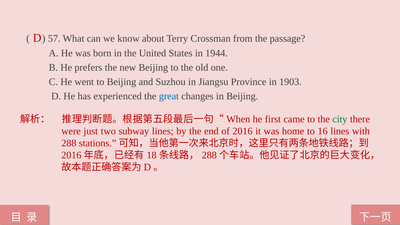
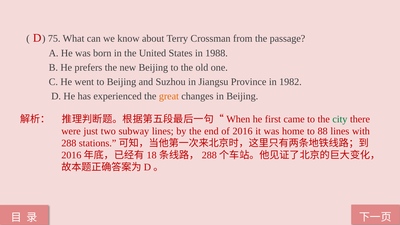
57: 57 -> 75
1944: 1944 -> 1988
1903: 1903 -> 1982
great colour: blue -> orange
16: 16 -> 88
